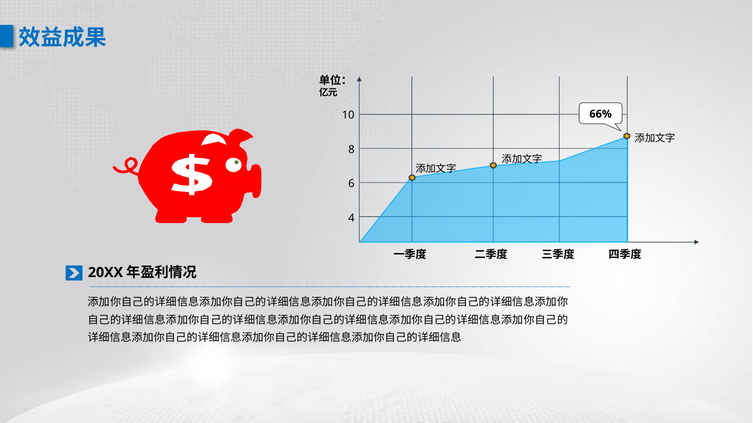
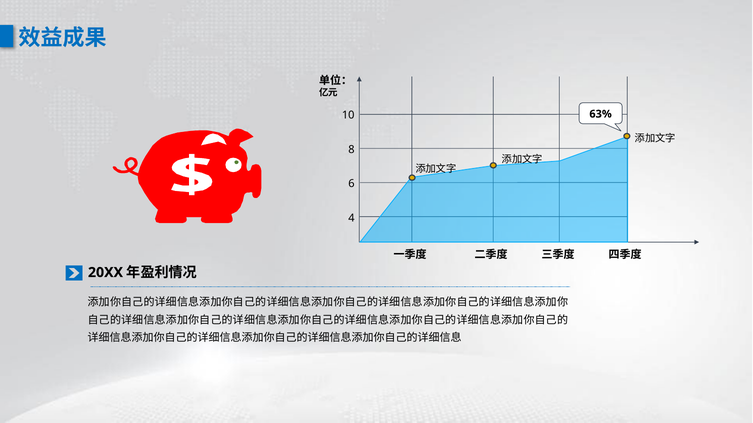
66%: 66% -> 63%
